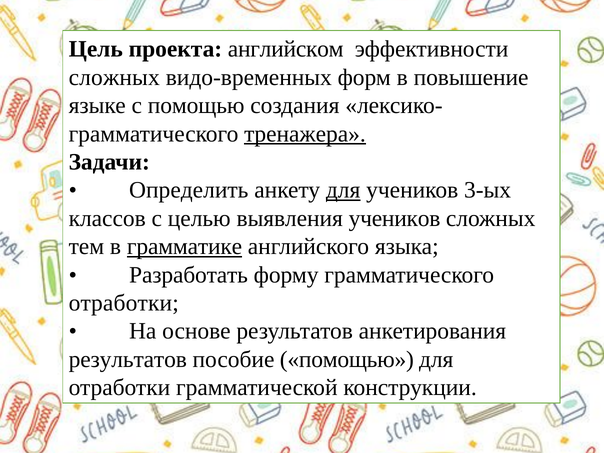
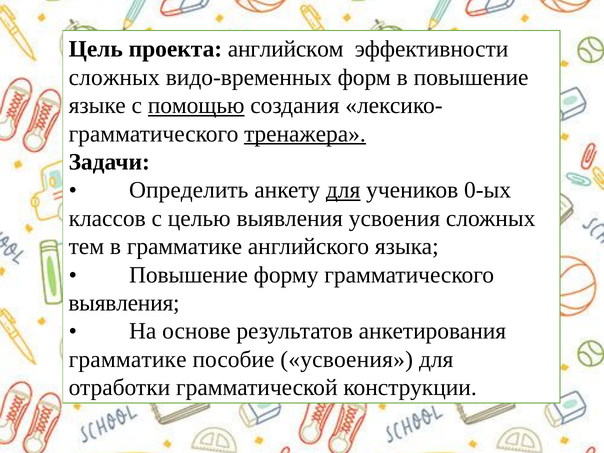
помощью at (196, 106) underline: none -> present
3-ых: 3-ых -> 0-ых
выявления учеников: учеников -> усвоения
грамматике at (185, 247) underline: present -> none
Разработать at (189, 275): Разработать -> Повышение
отработки at (124, 303): отработки -> выявления
результатов at (128, 359): результатов -> грамматике
пособие помощью: помощью -> усвоения
